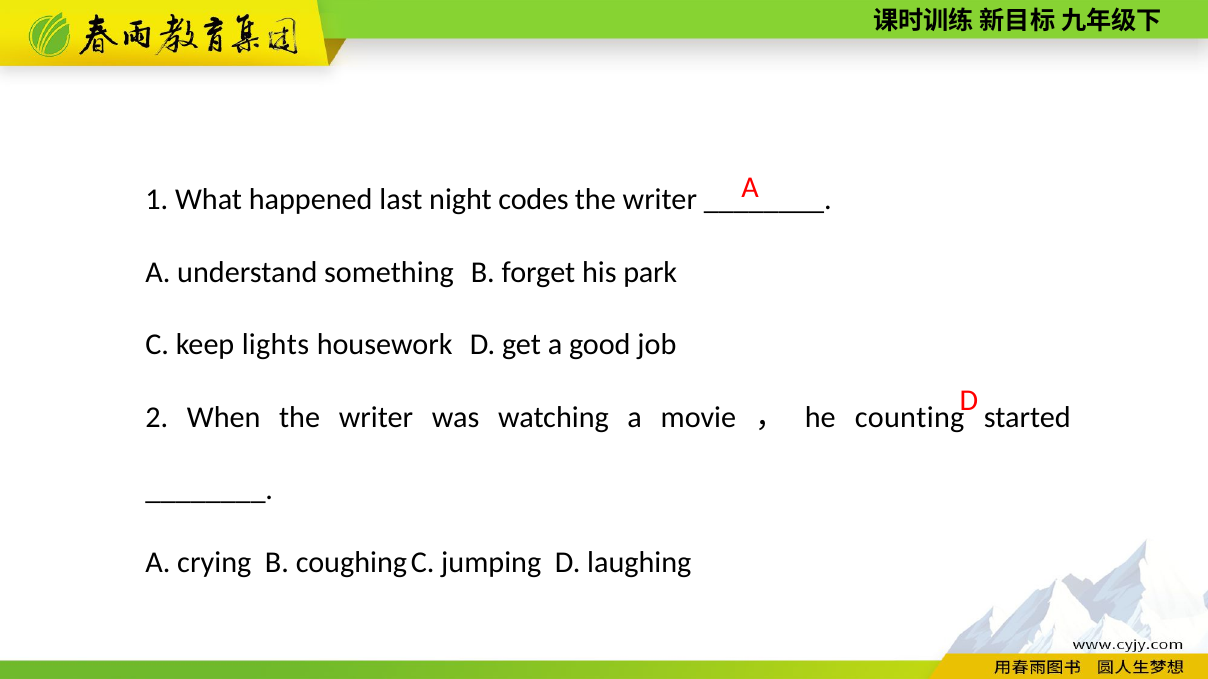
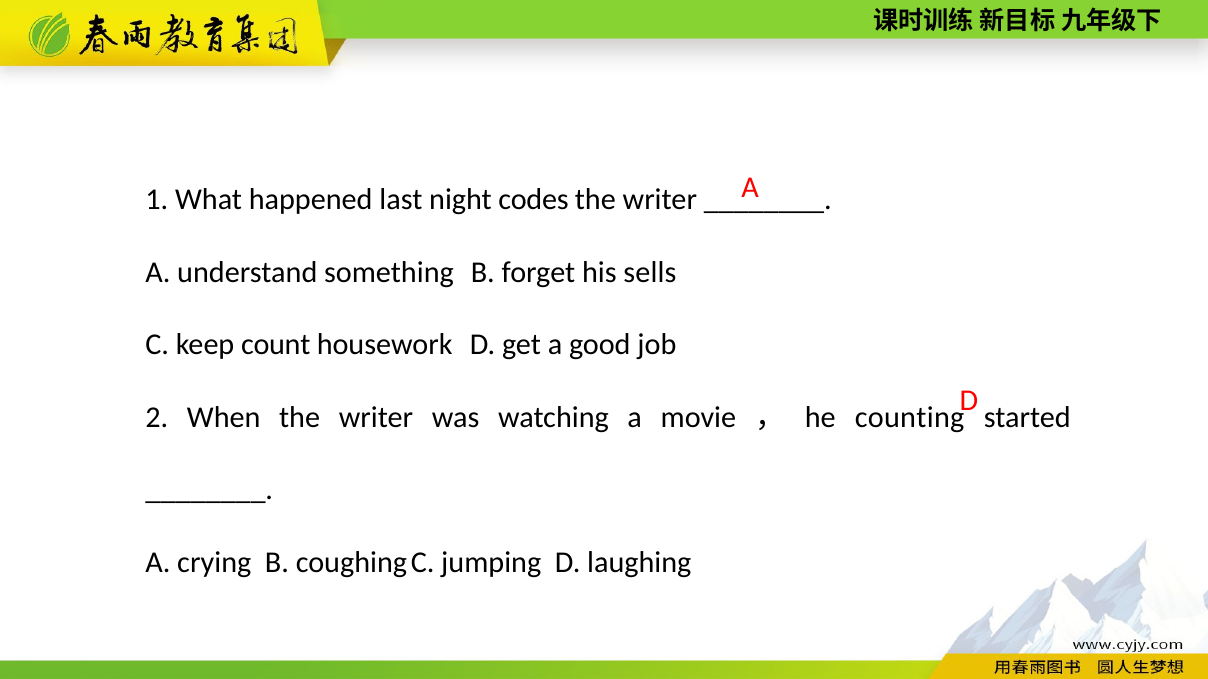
park: park -> sells
lights: lights -> count
